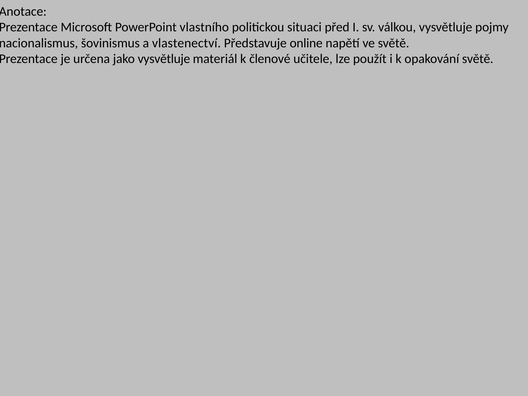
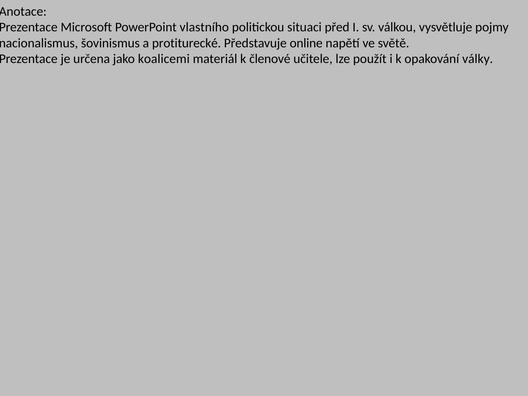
vlastenectví: vlastenectví -> protiturecké
jako vysvětluje: vysvětluje -> koalicemi
opakování světě: světě -> války
